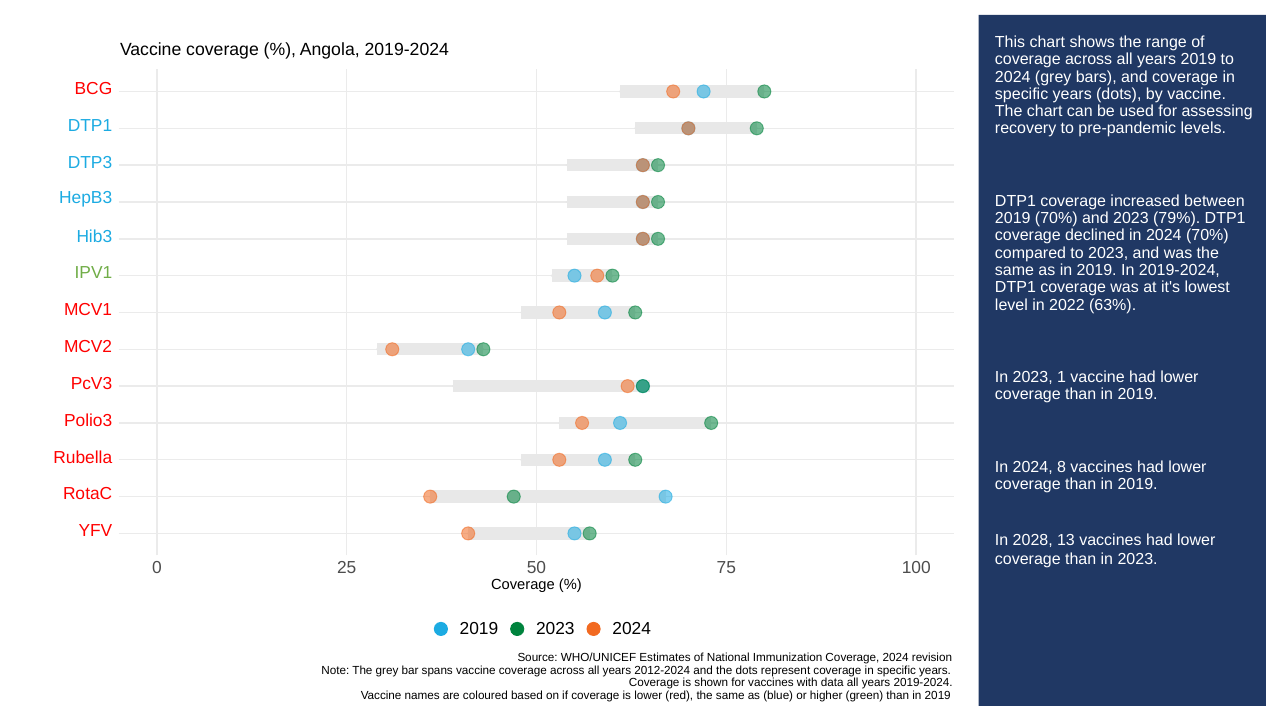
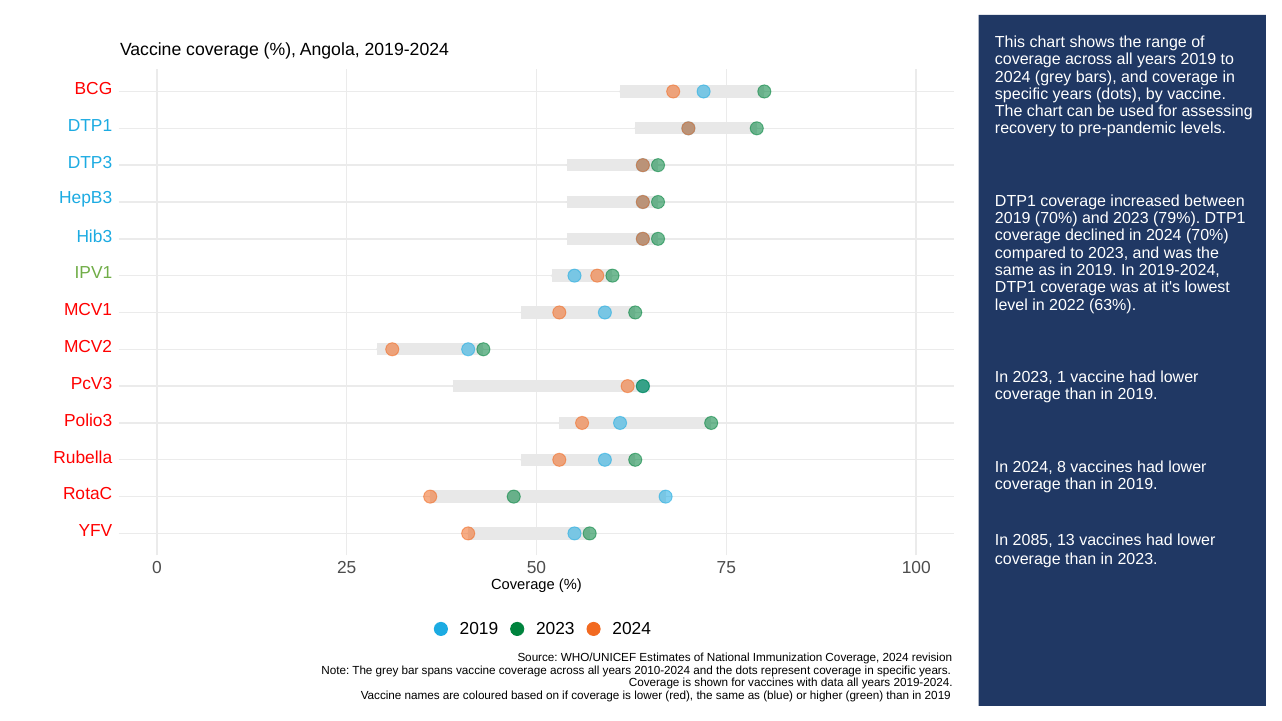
2028: 2028 -> 2085
2012-2024: 2012-2024 -> 2010-2024
